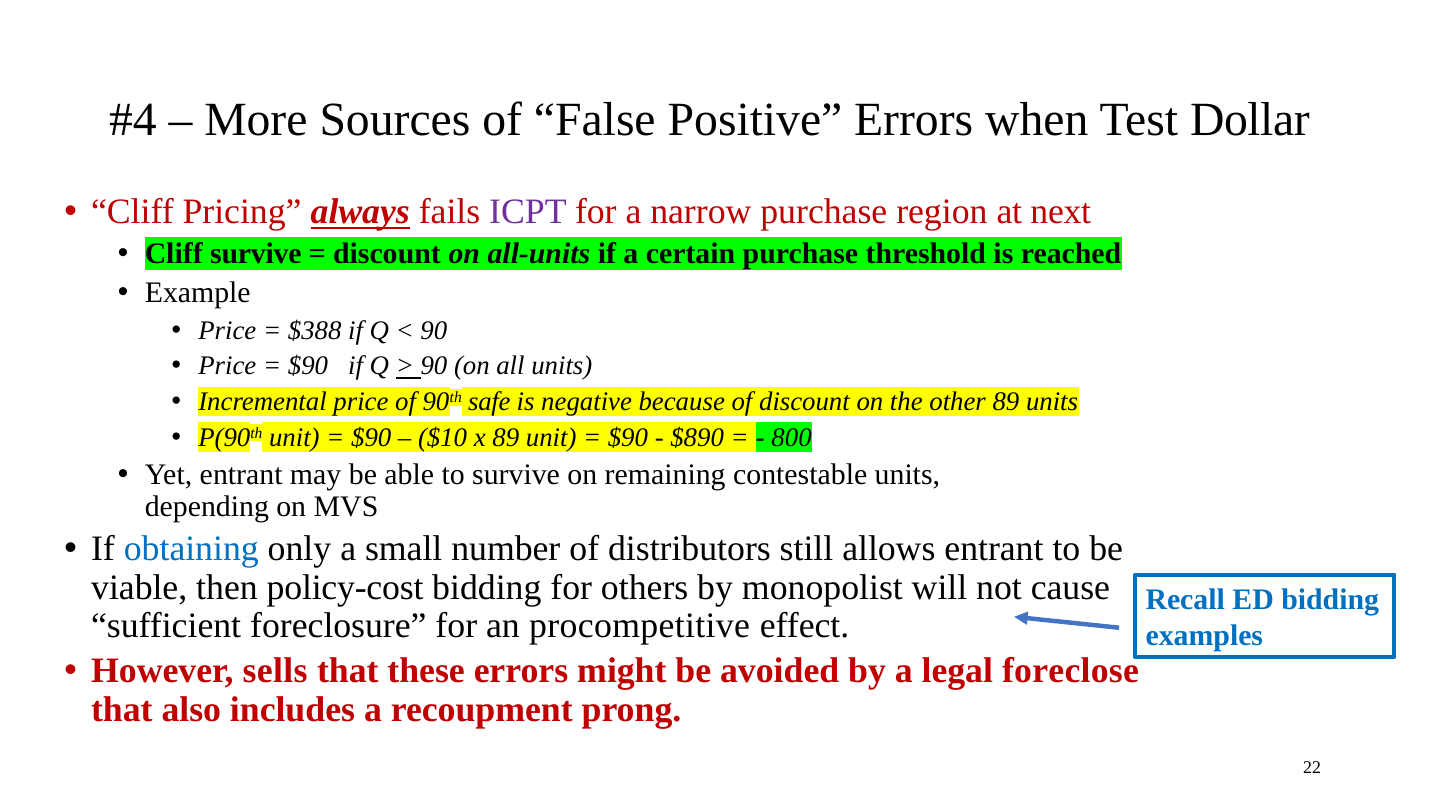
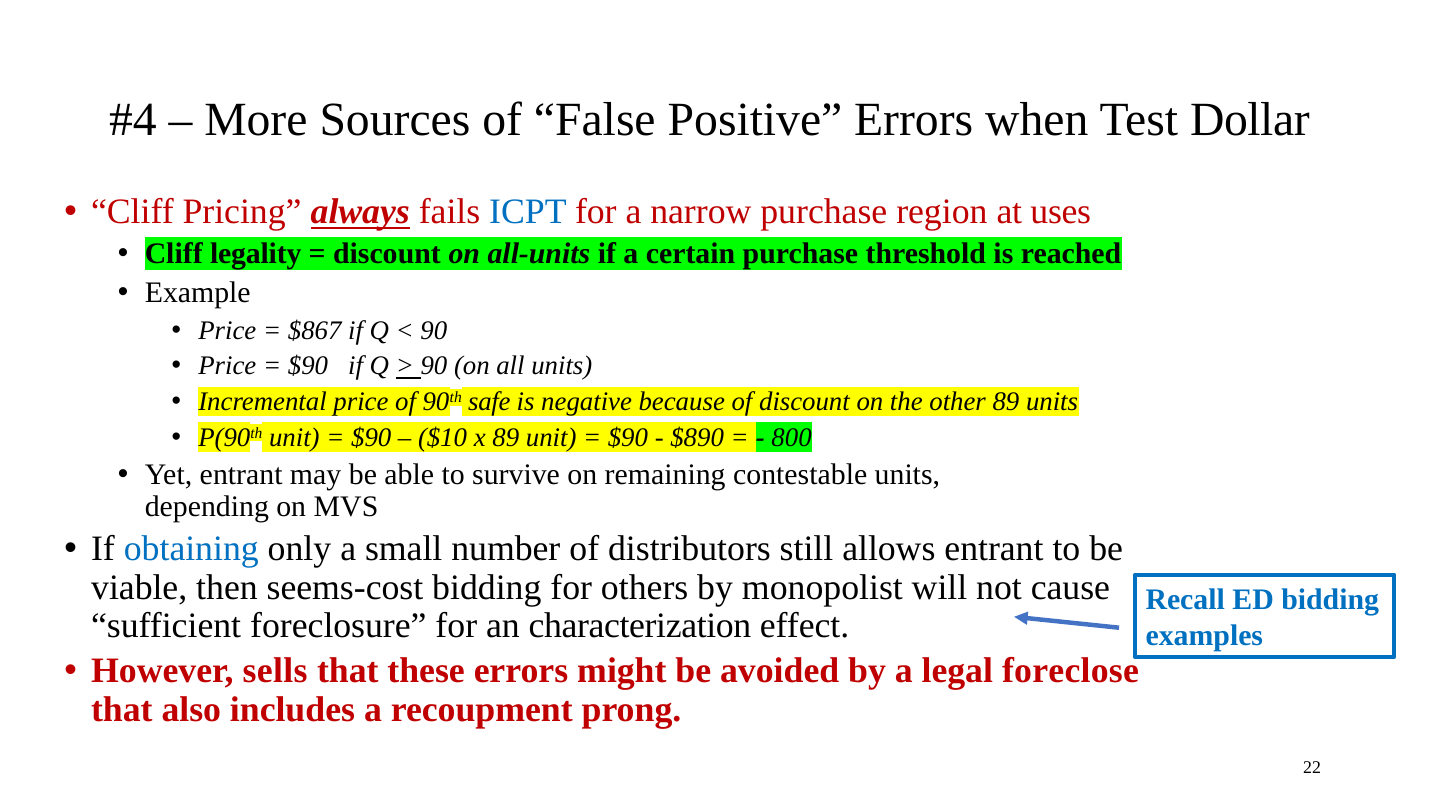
ICPT colour: purple -> blue
next: next -> uses
Cliff survive: survive -> legality
$388: $388 -> $867
policy-cost: policy-cost -> seems-cost
procompetitive: procompetitive -> characterization
